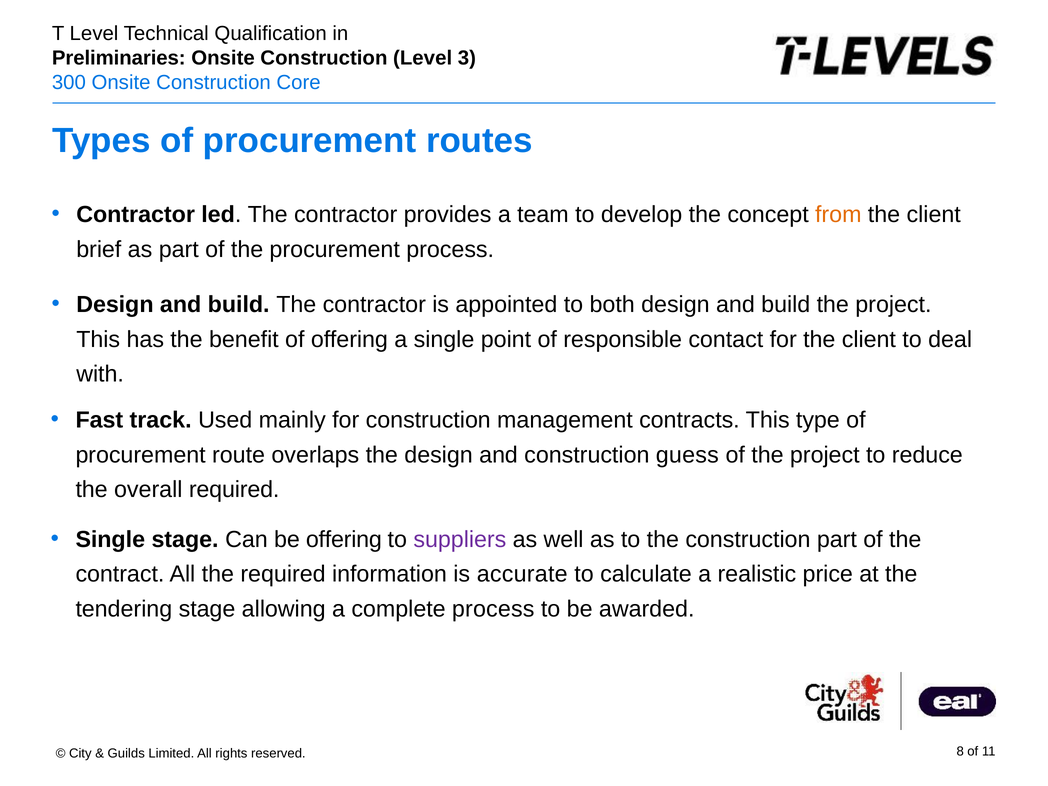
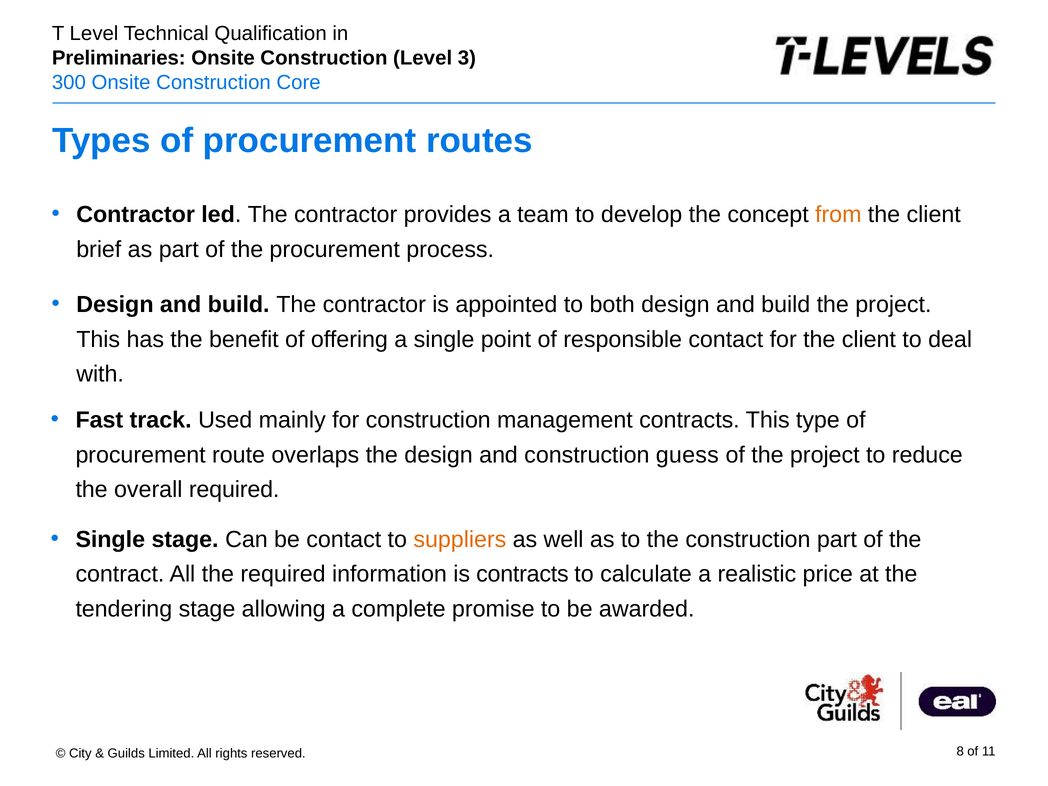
be offering: offering -> contact
suppliers colour: purple -> orange
is accurate: accurate -> contracts
complete process: process -> promise
